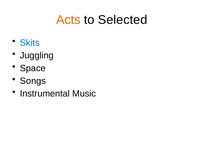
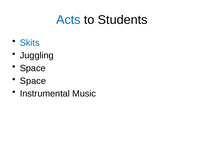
Acts colour: orange -> blue
Selected: Selected -> Students
Songs at (33, 81): Songs -> Space
